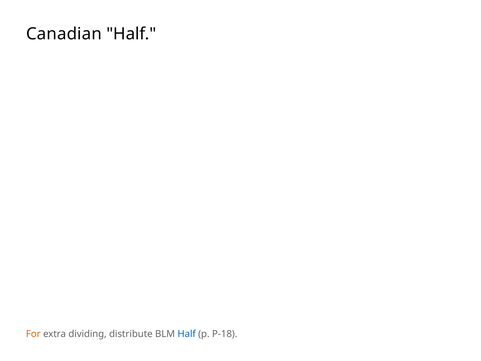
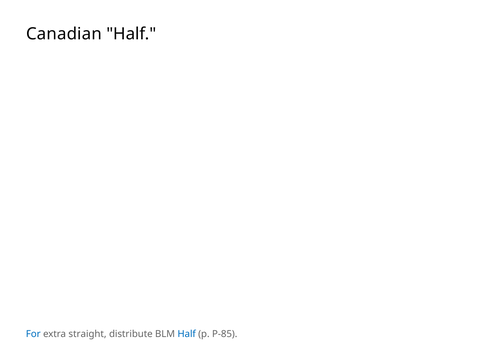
For colour: orange -> blue
dividing: dividing -> straight
P-18: P-18 -> P-85
